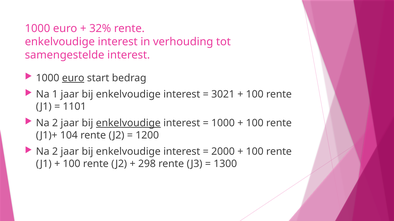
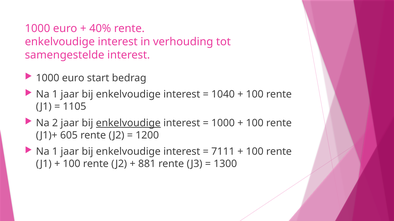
32%: 32% -> 40%
euro at (73, 78) underline: present -> none
3021: 3021 -> 1040
1101: 1101 -> 1105
104: 104 -> 605
2 at (55, 152): 2 -> 1
2000: 2000 -> 7111
298: 298 -> 881
